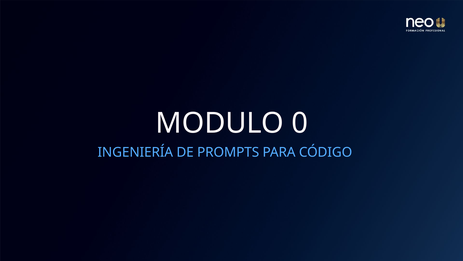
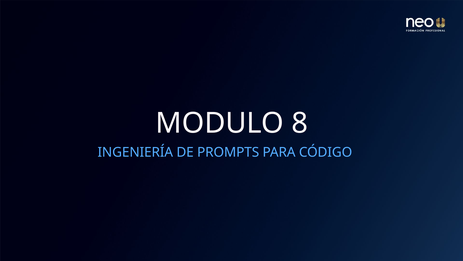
0: 0 -> 8
